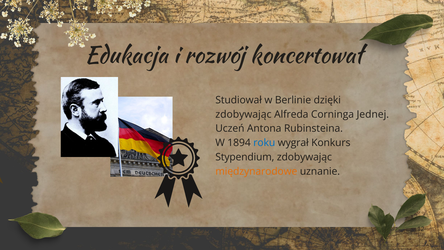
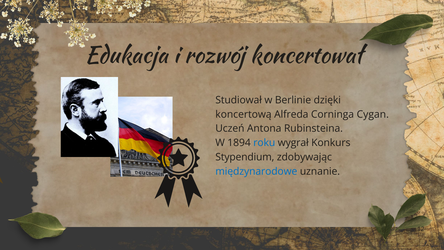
zdobywając at (243, 114): zdobywając -> koncertową
Jednej: Jednej -> Cygan
międzynarodowe colour: orange -> blue
